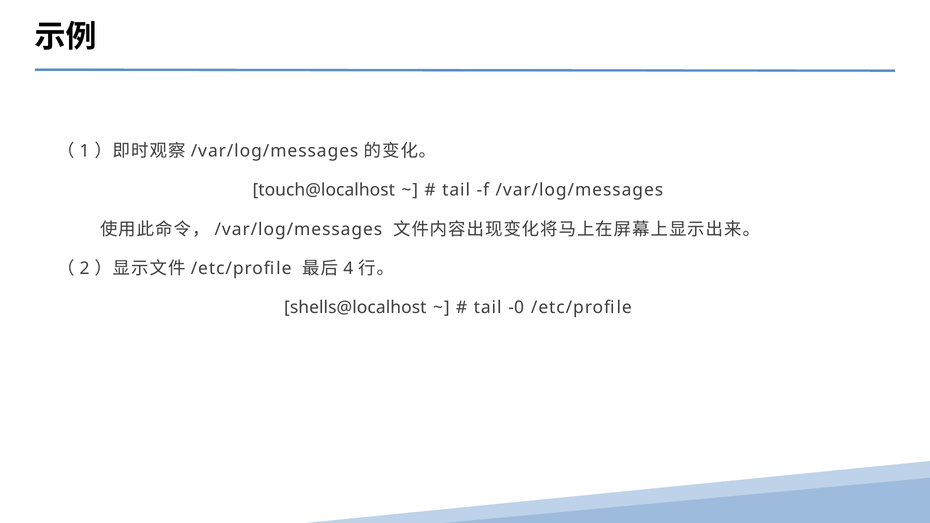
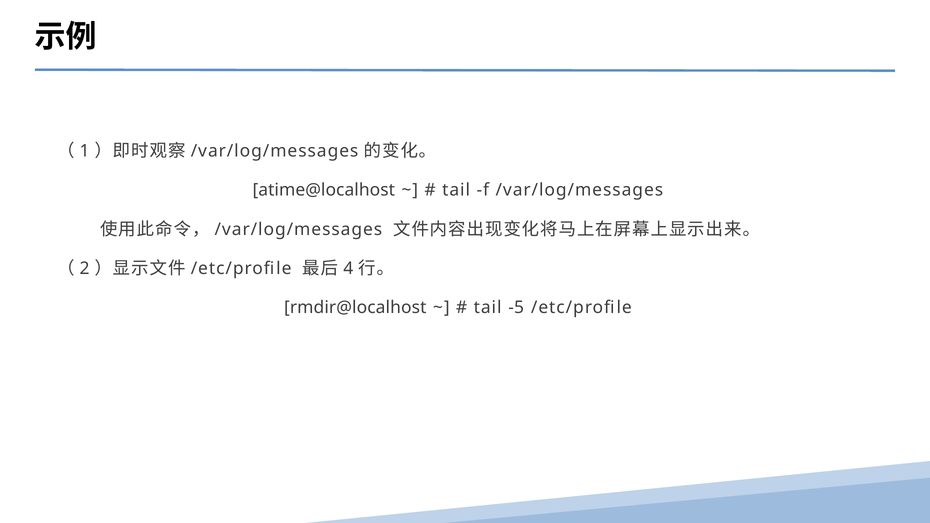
touch@localhost: touch@localhost -> atime@localhost
shells@localhost: shells@localhost -> rmdir@localhost
-0: -0 -> -5
